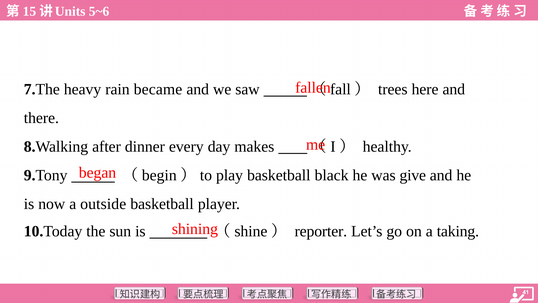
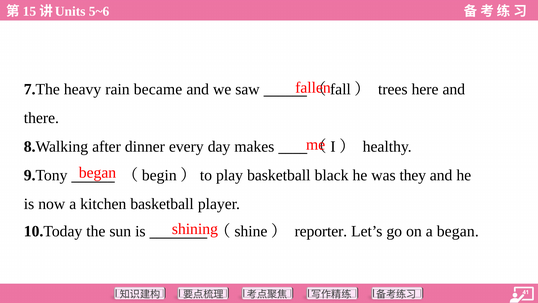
give: give -> they
outside: outside -> kitchen
a taking: taking -> began
